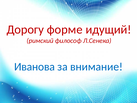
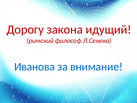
форме: форме -> закона
